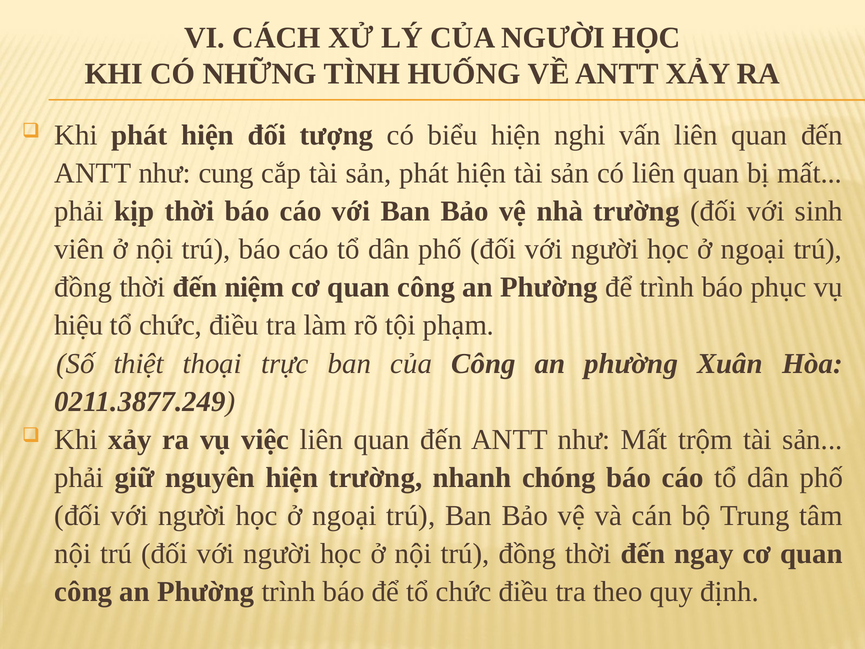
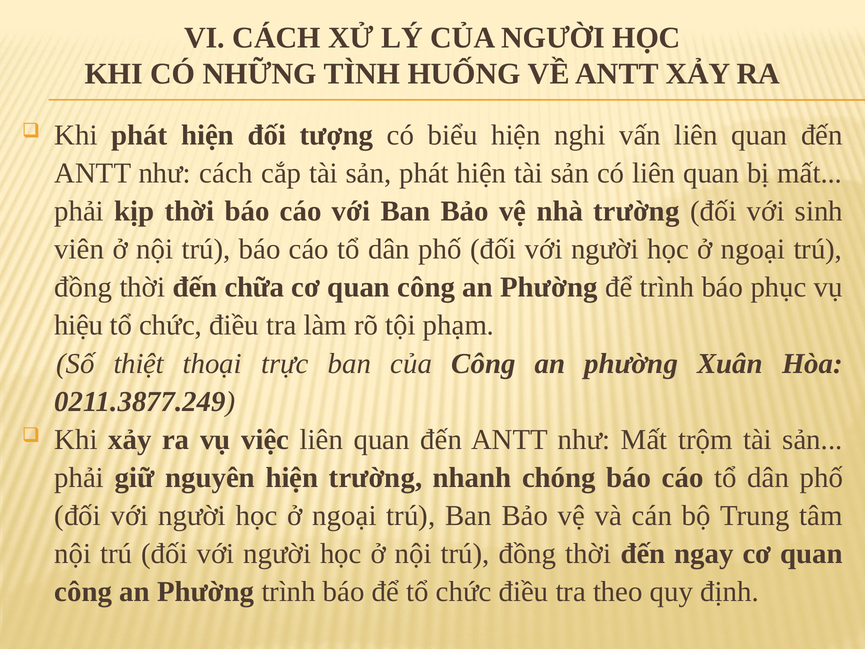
như cung: cung -> cách
niệm: niệm -> chữa
